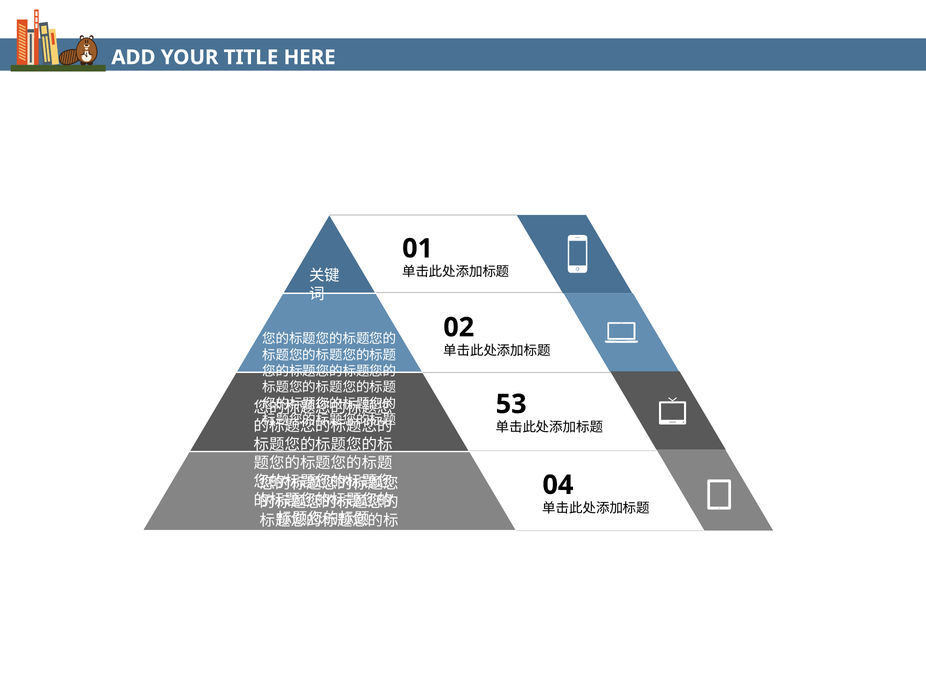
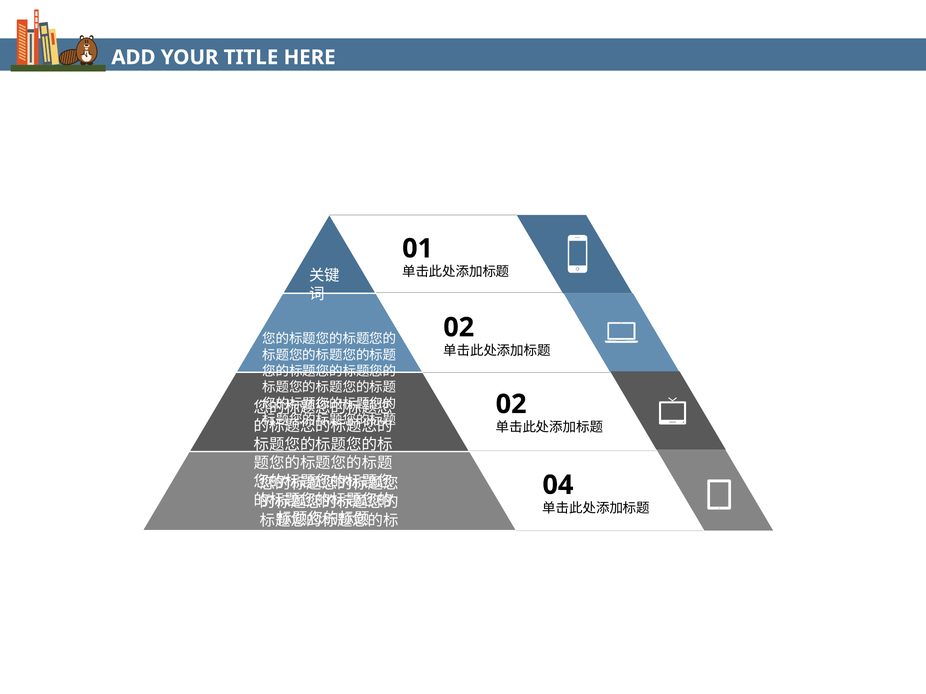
53 at (511, 404): 53 -> 02
